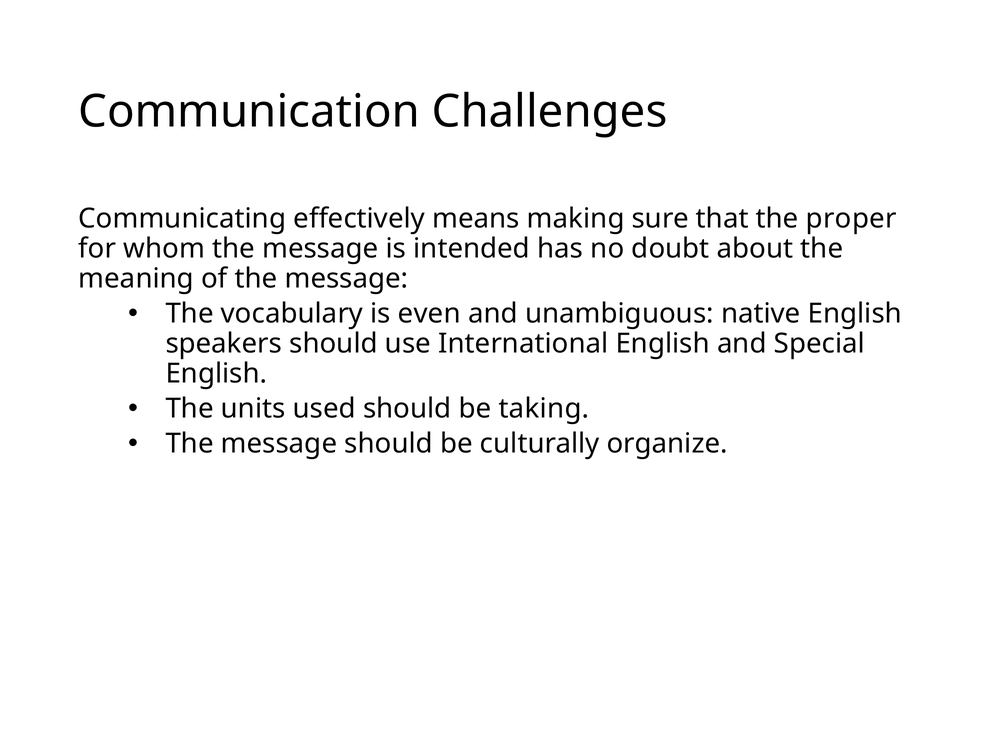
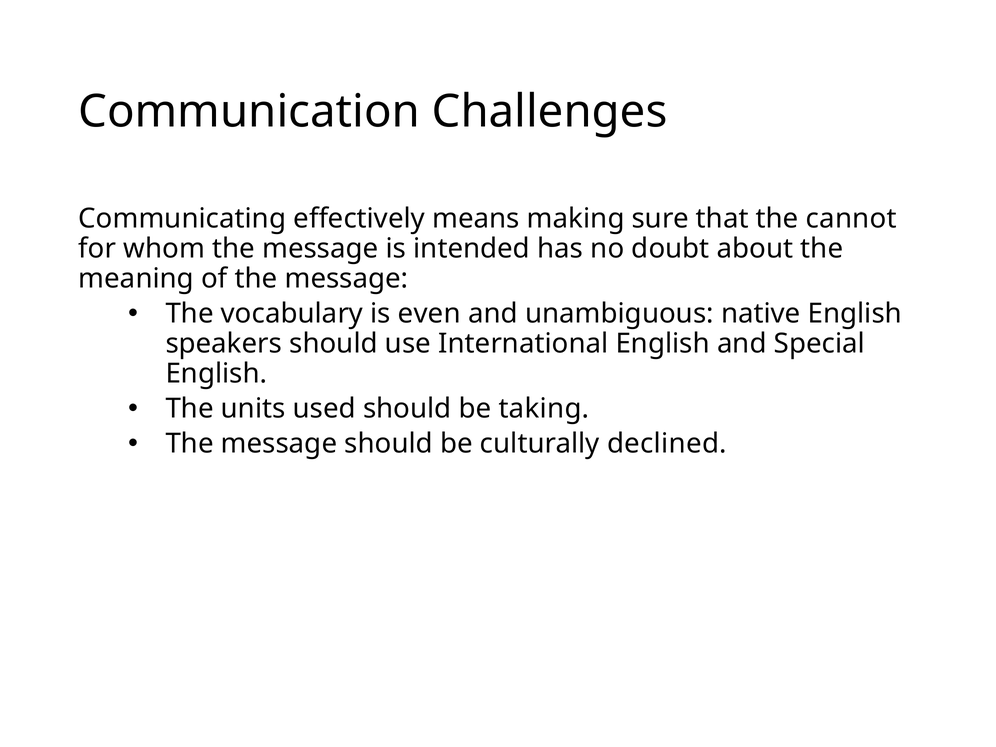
proper: proper -> cannot
organize: organize -> declined
